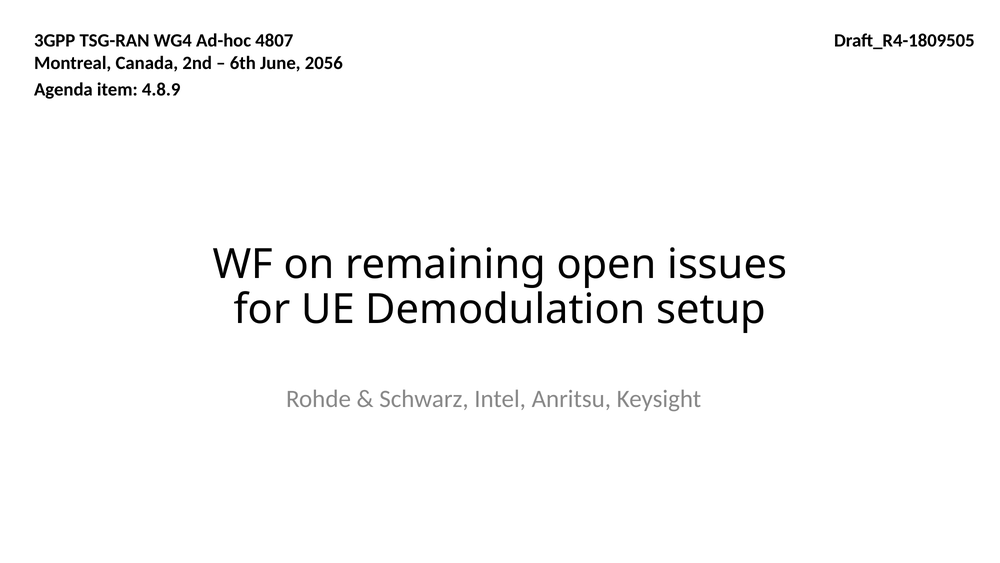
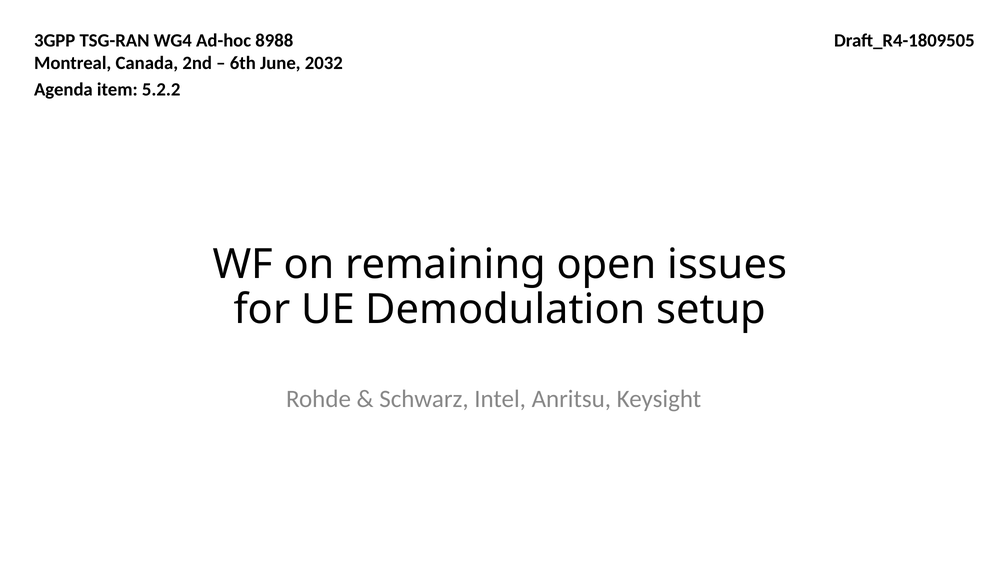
4807: 4807 -> 8988
2056: 2056 -> 2032
4.8.9: 4.8.9 -> 5.2.2
